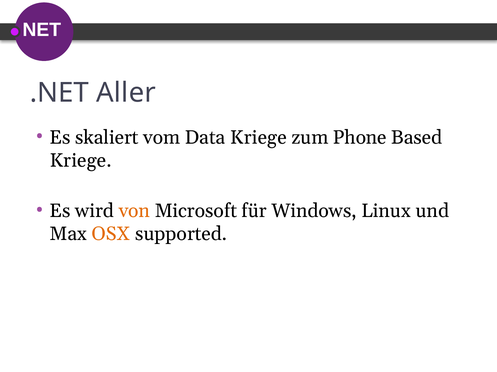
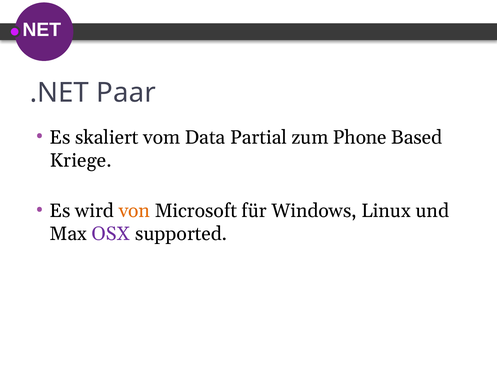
Aller: Aller -> Paar
Data Kriege: Kriege -> Partial
OSX colour: orange -> purple
